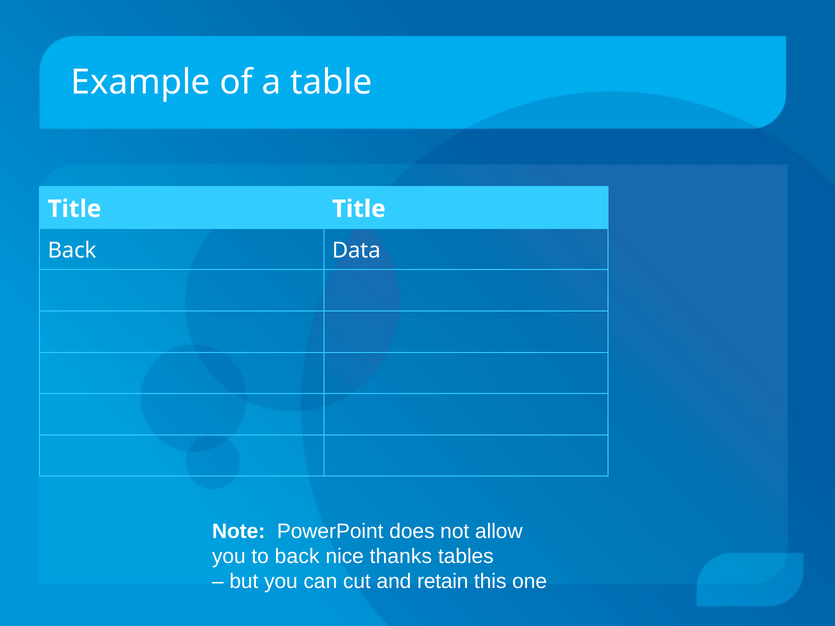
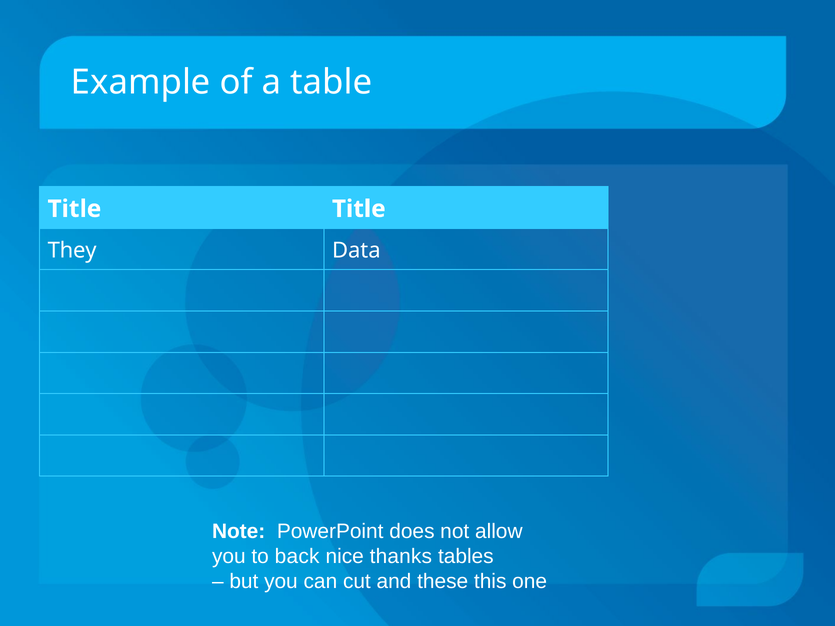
Back at (72, 250): Back -> They
retain: retain -> these
